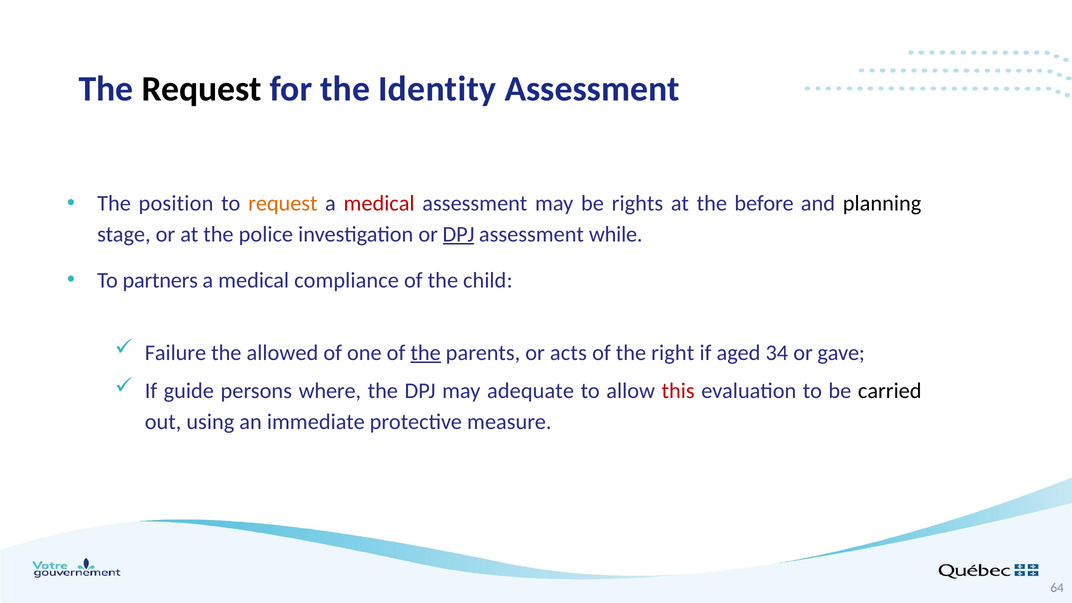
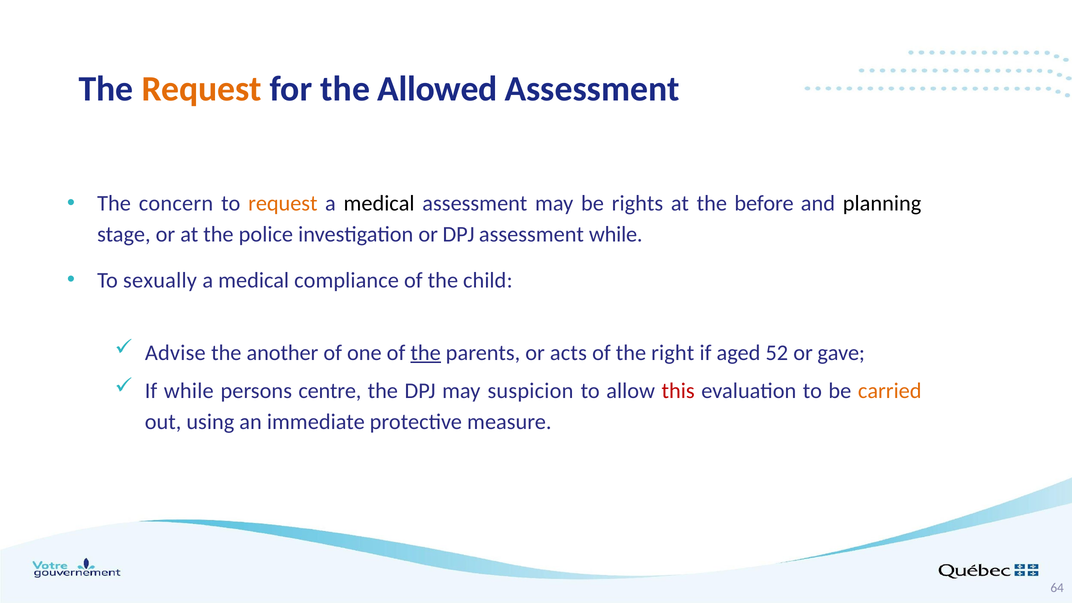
Request at (202, 89) colour: black -> orange
Identity: Identity -> Allowed
position: position -> concern
medical at (379, 203) colour: red -> black
DPJ at (459, 234) underline: present -> none
partners: partners -> sexually
Failure: Failure -> Advise
allowed: allowed -> another
34: 34 -> 52
If guide: guide -> while
where: where -> centre
adequate: adequate -> suspicion
carried colour: black -> orange
